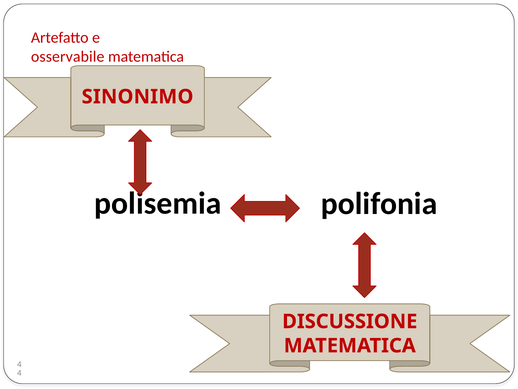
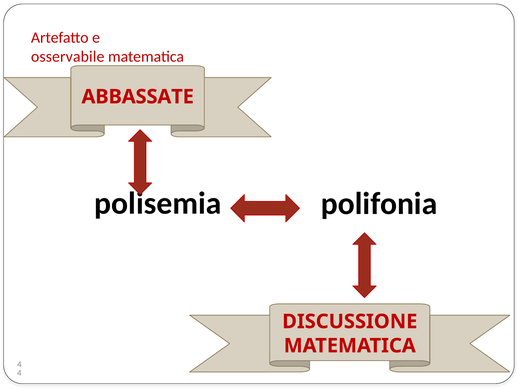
SINONIMO: SINONIMO -> ABBASSATE
